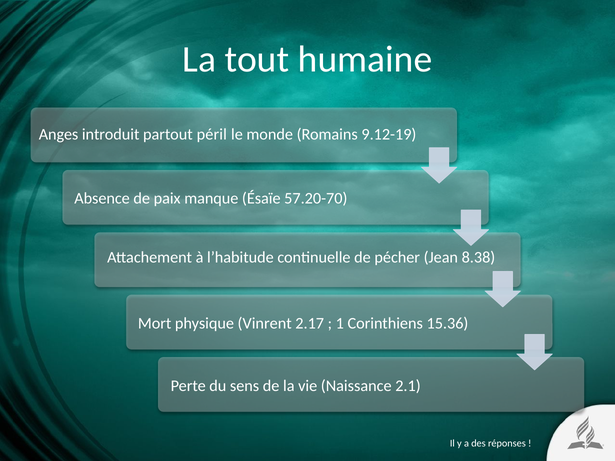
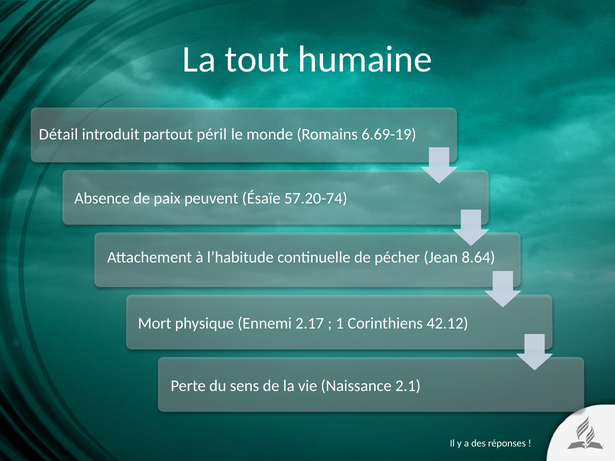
Anges: Anges -> Détail
9.12-19: 9.12-19 -> 6.69-19
manque: manque -> peuvent
57.20-70: 57.20-70 -> 57.20-74
8.38: 8.38 -> 8.64
Vinrent: Vinrent -> Ennemi
15.36: 15.36 -> 42.12
